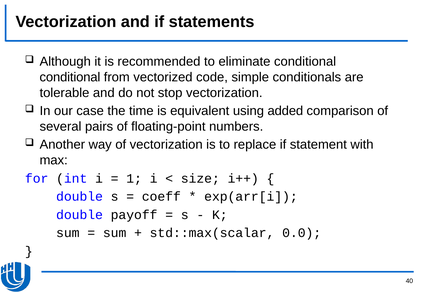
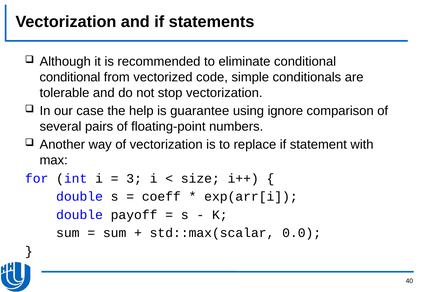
time: time -> help
equivalent: equivalent -> guarantee
added: added -> ignore
1: 1 -> 3
